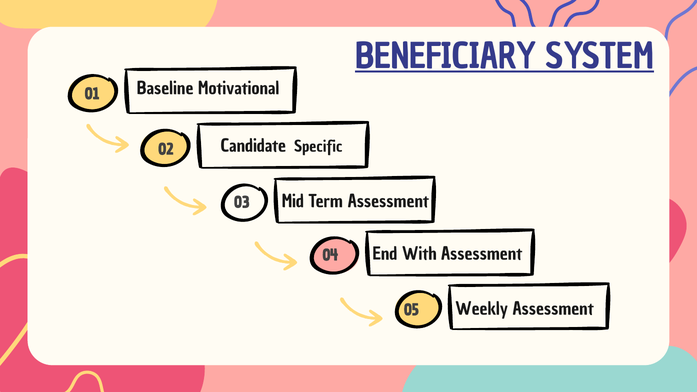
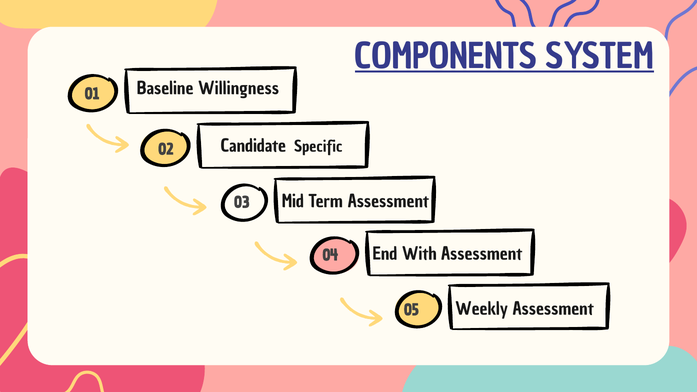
BENEFICIARY: BENEFICIARY -> COMPONENTS
Motivational: Motivational -> Willingness
